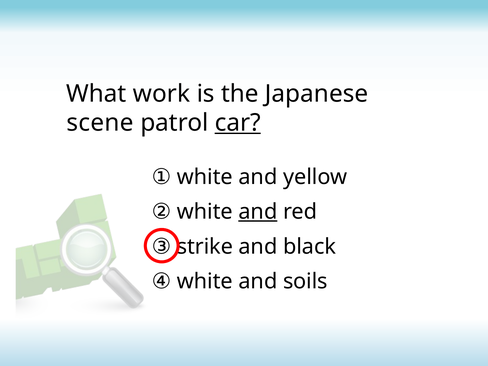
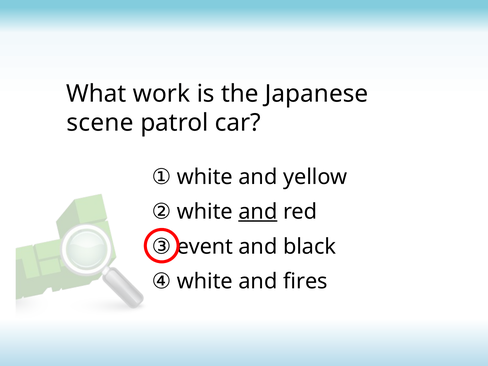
car underline: present -> none
strike: strike -> event
soils: soils -> fires
